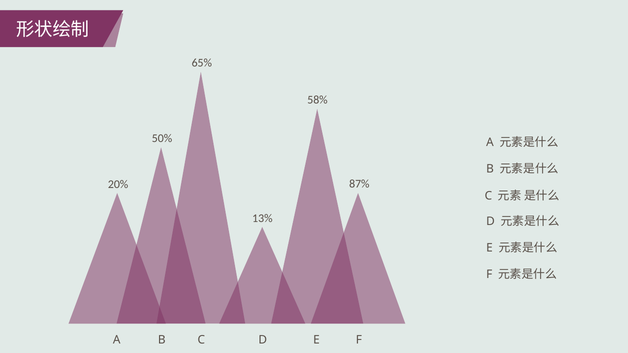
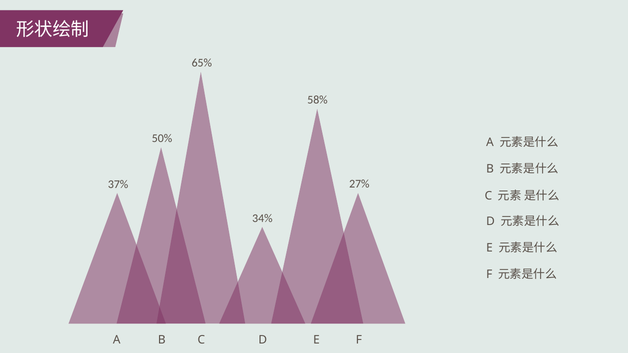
87%: 87% -> 27%
20%: 20% -> 37%
13%: 13% -> 34%
